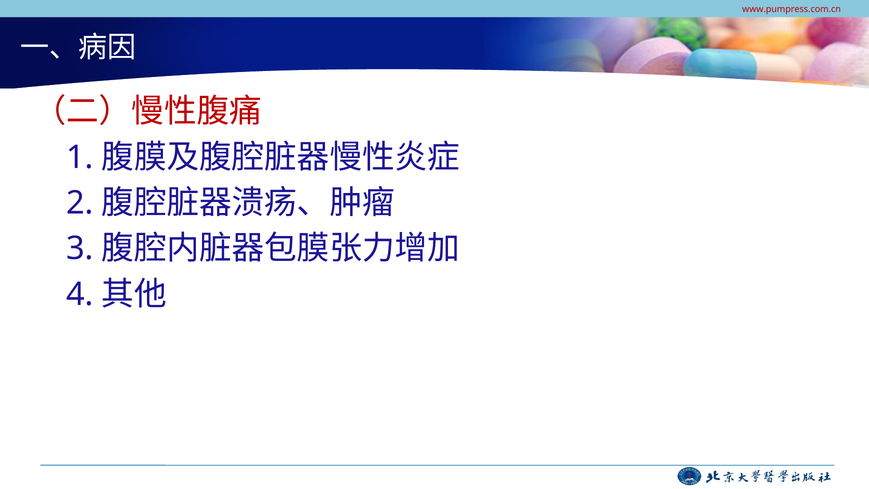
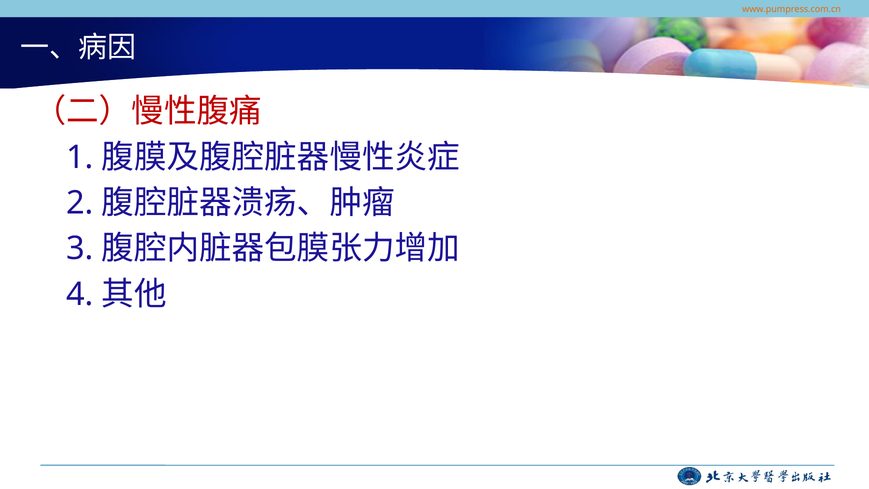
www.pumpress.com.cn colour: red -> orange
